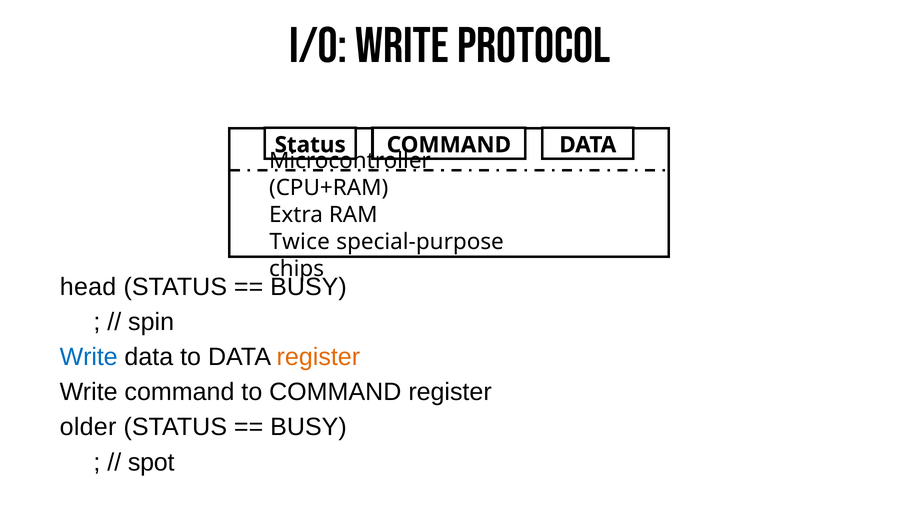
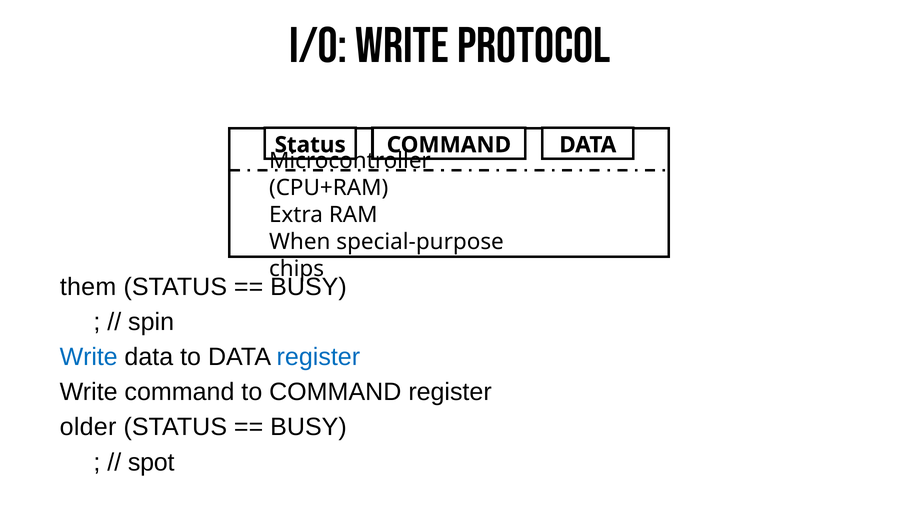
Twice: Twice -> When
head: head -> them
register at (318, 357) colour: orange -> blue
